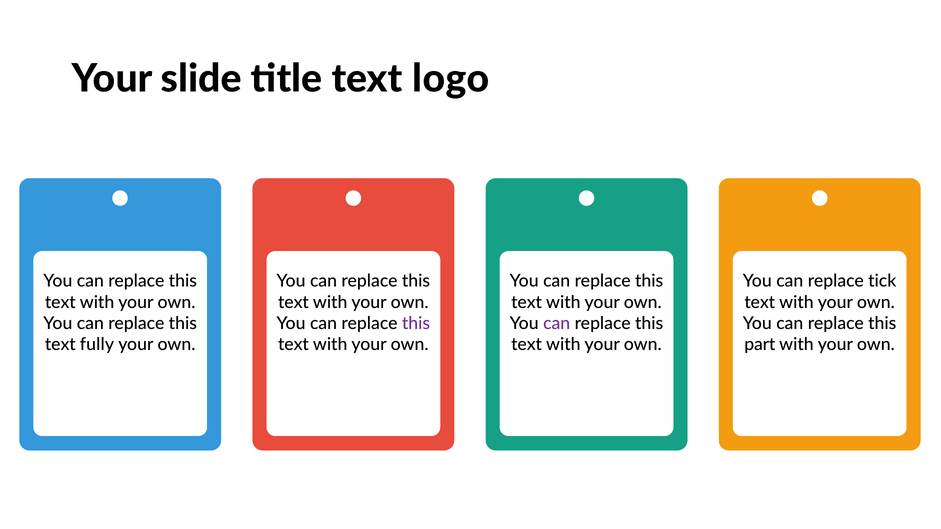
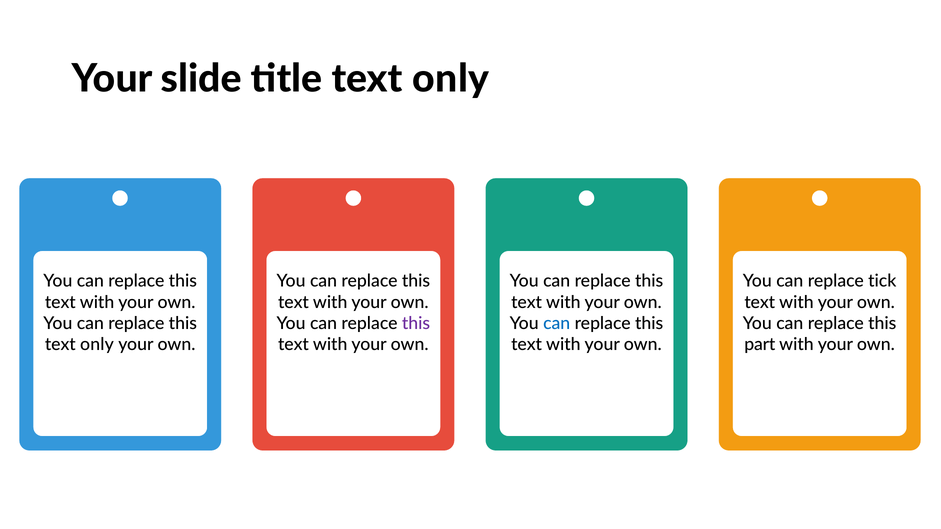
title text logo: logo -> only
can at (557, 324) colour: purple -> blue
fully at (97, 345): fully -> only
